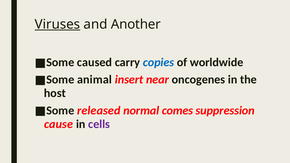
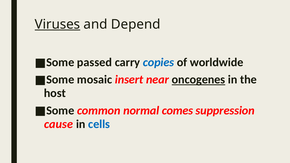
Another: Another -> Depend
caused: caused -> passed
animal: animal -> mosaic
oncogenes underline: none -> present
released: released -> common
cells colour: purple -> blue
